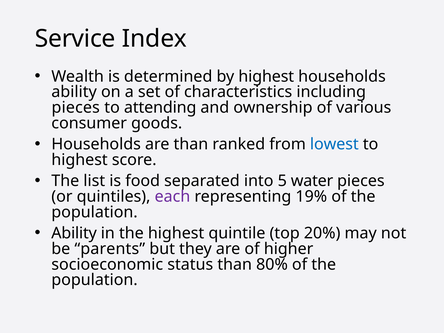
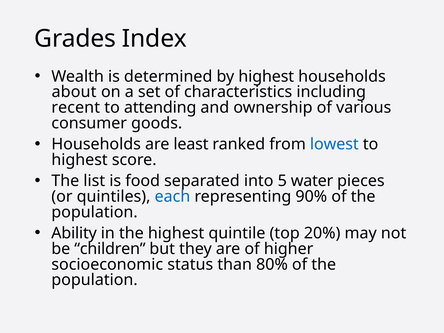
Service: Service -> Grades
ability at (74, 92): ability -> about
pieces at (76, 108): pieces -> recent
are than: than -> least
each colour: purple -> blue
19%: 19% -> 90%
parents: parents -> children
